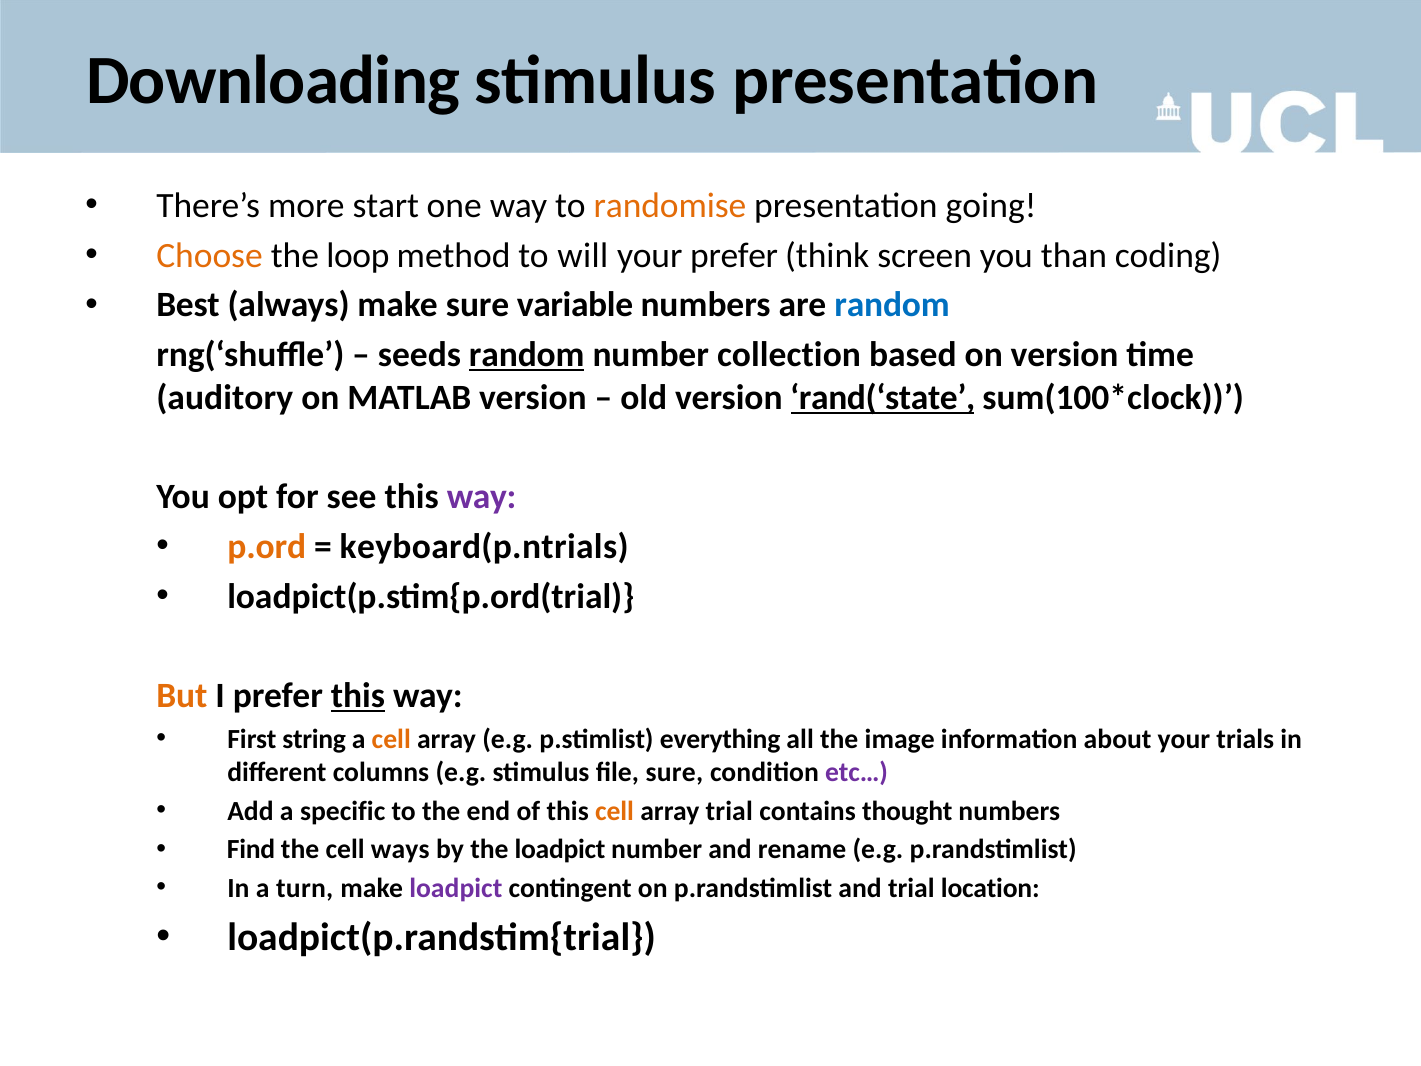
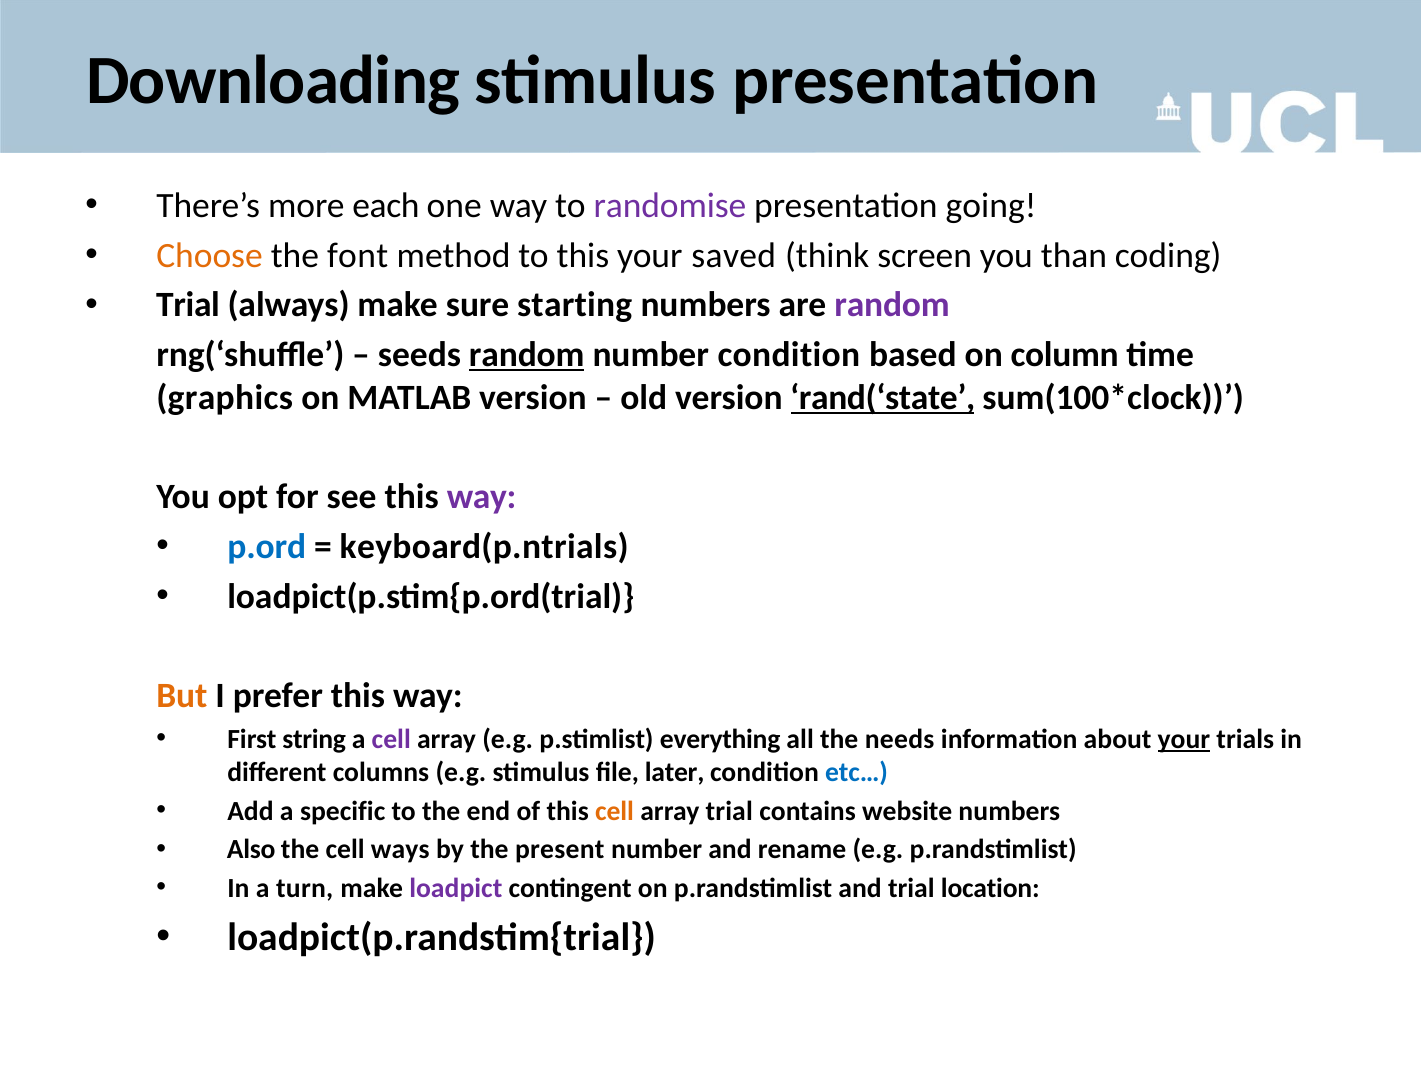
start: start -> each
randomise colour: orange -> purple
loop: loop -> font
to will: will -> this
your prefer: prefer -> saved
Best at (188, 305): Best -> Trial
variable: variable -> starting
random at (892, 305) colour: blue -> purple
number collection: collection -> condition
on version: version -> column
auditory: auditory -> graphics
p.ord colour: orange -> blue
this at (358, 696) underline: present -> none
cell at (391, 739) colour: orange -> purple
image: image -> needs
your at (1184, 739) underline: none -> present
file sure: sure -> later
etc… colour: purple -> blue
thought: thought -> website
Find: Find -> Also
the loadpict: loadpict -> present
